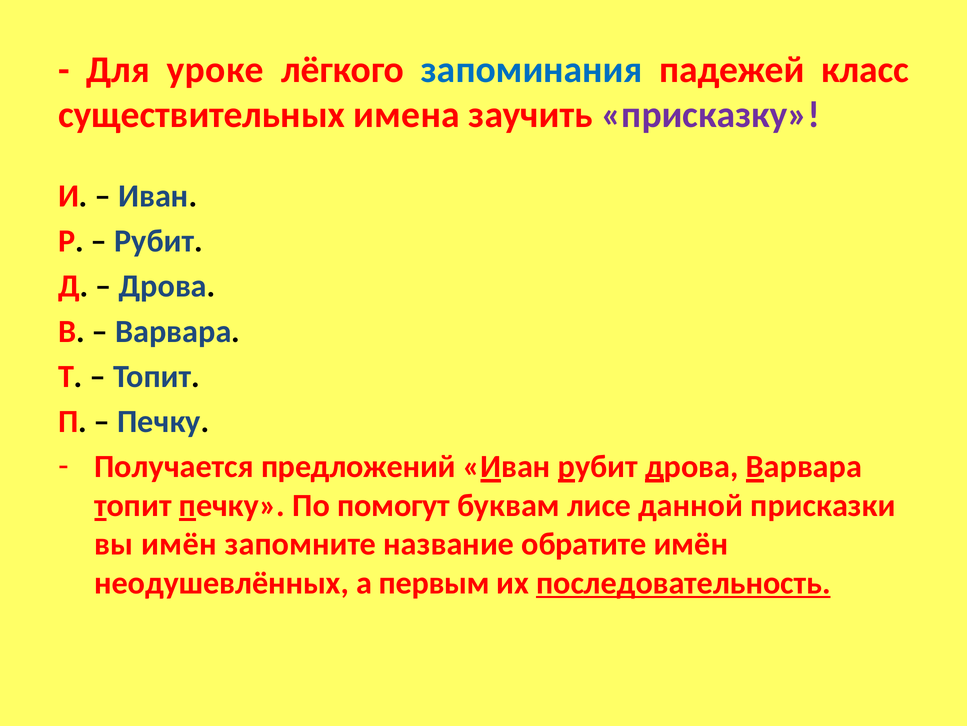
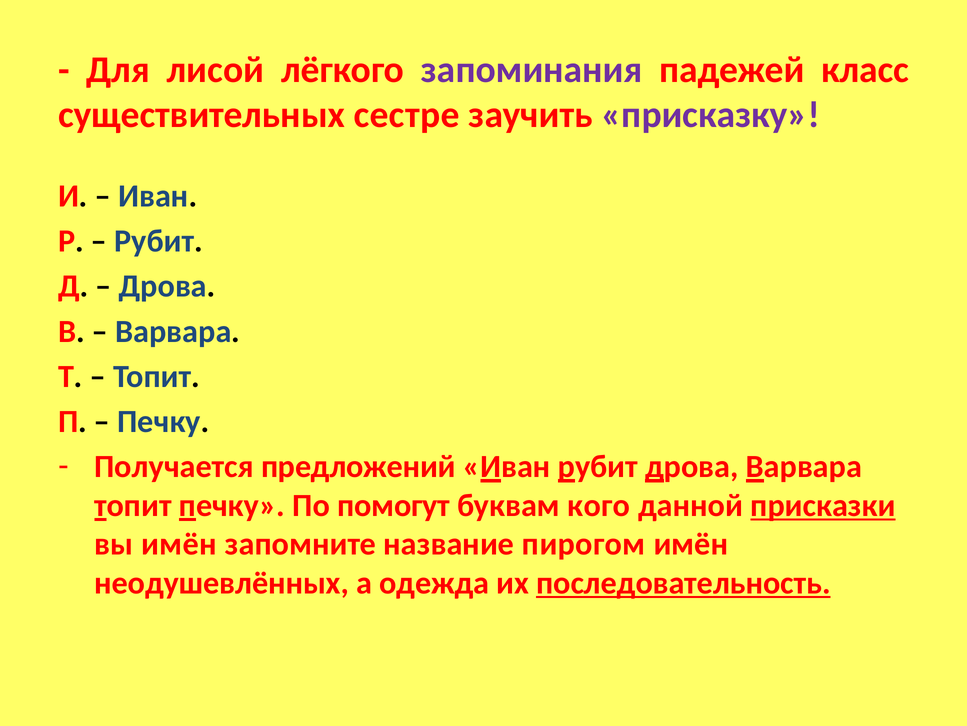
уроке: уроке -> лисой
запоминания colour: blue -> purple
имена: имена -> сестре
лисе: лисе -> кого
присказки underline: none -> present
обратите: обратите -> пирогом
первым: первым -> одежда
